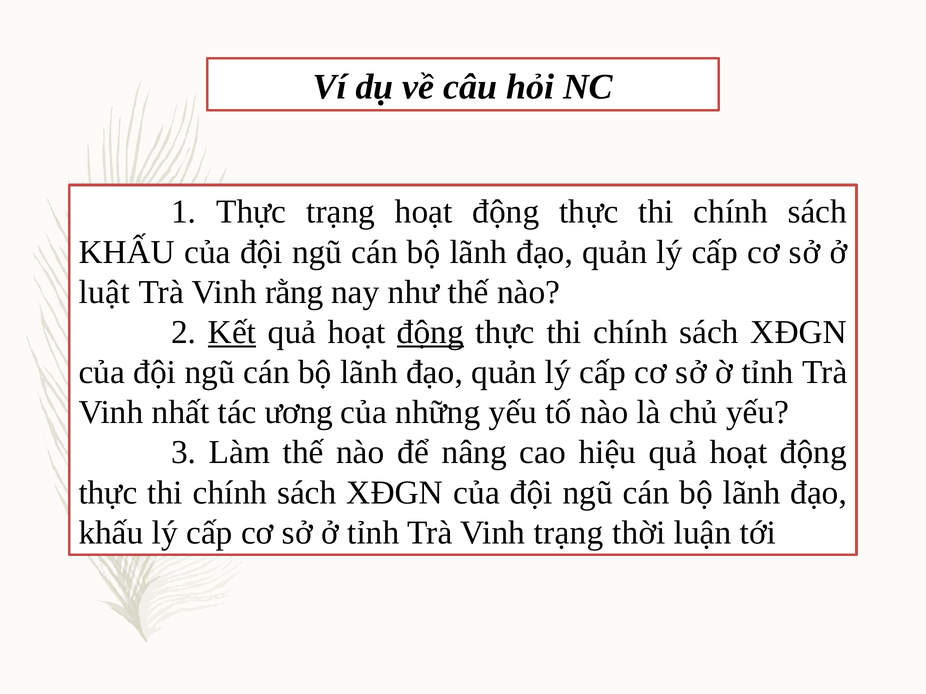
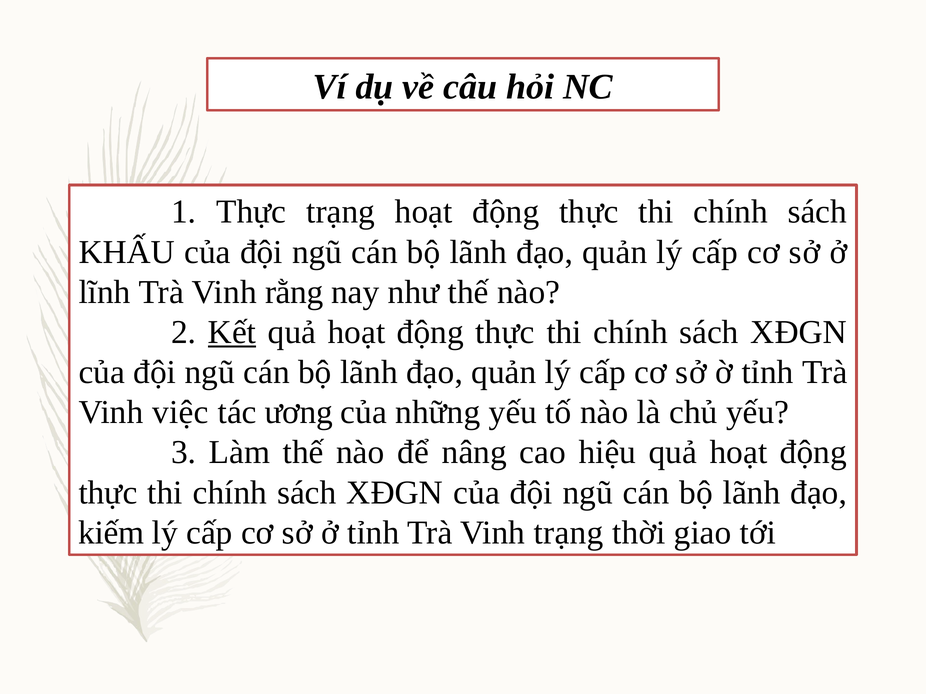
luật: luật -> lĩnh
động at (430, 332) underline: present -> none
nhất: nhất -> việc
khấu at (111, 533): khấu -> kiếm
luận: luận -> giao
